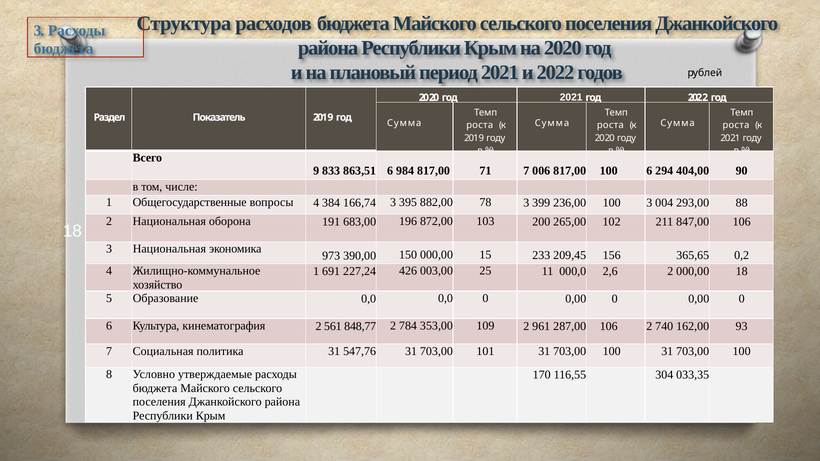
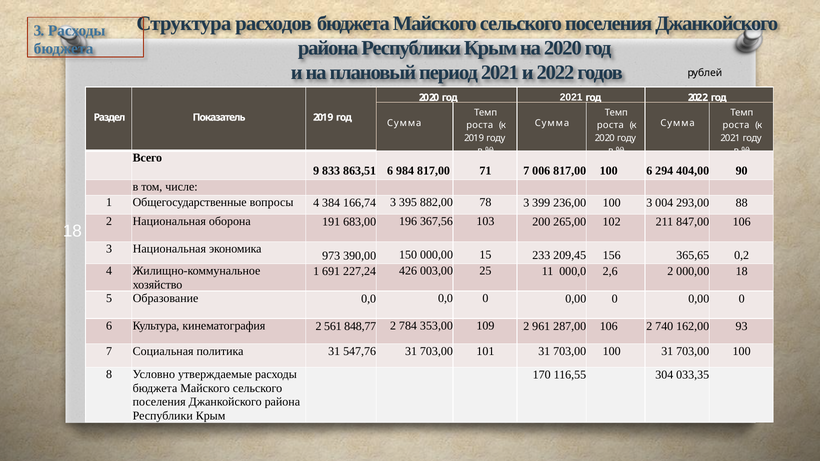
872,00: 872,00 -> 367,56
